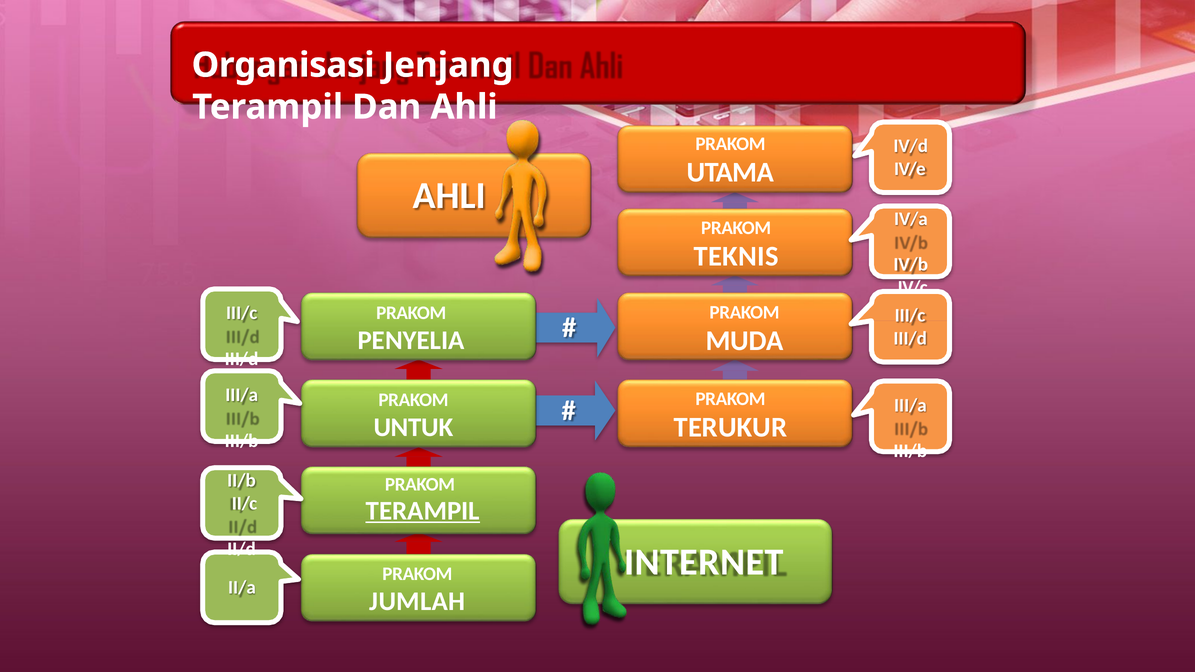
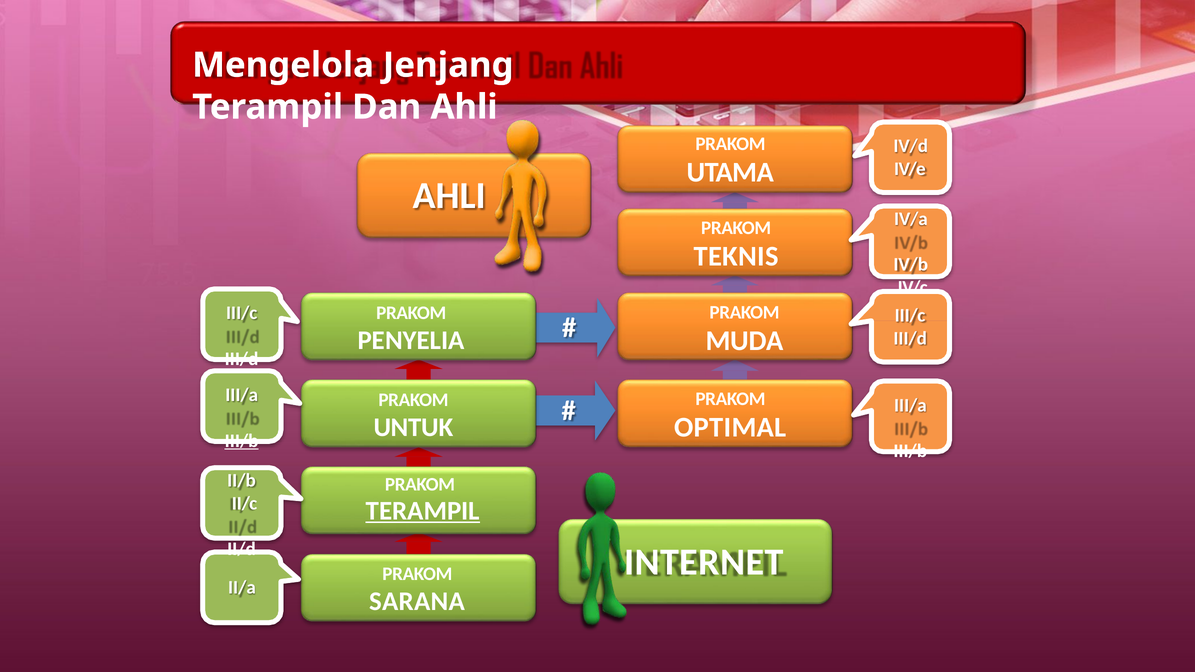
Organisasi: Organisasi -> Mengelola
TERUKUR: TERUKUR -> OPTIMAL
III/b at (242, 441) underline: none -> present
JUMLAH: JUMLAH -> SARANA
